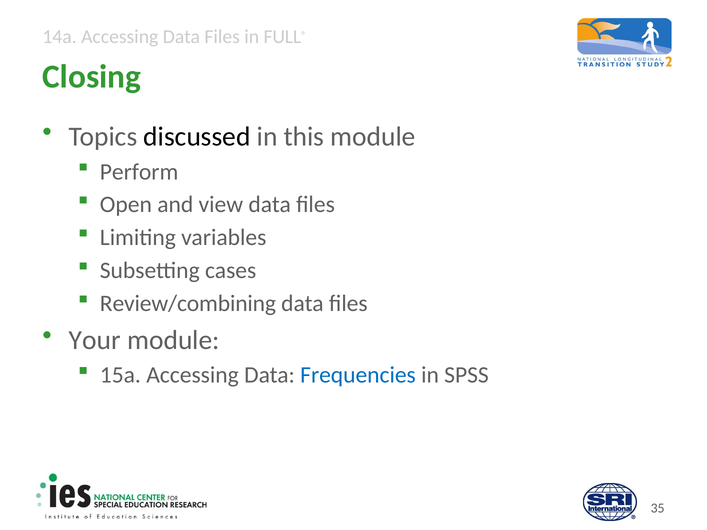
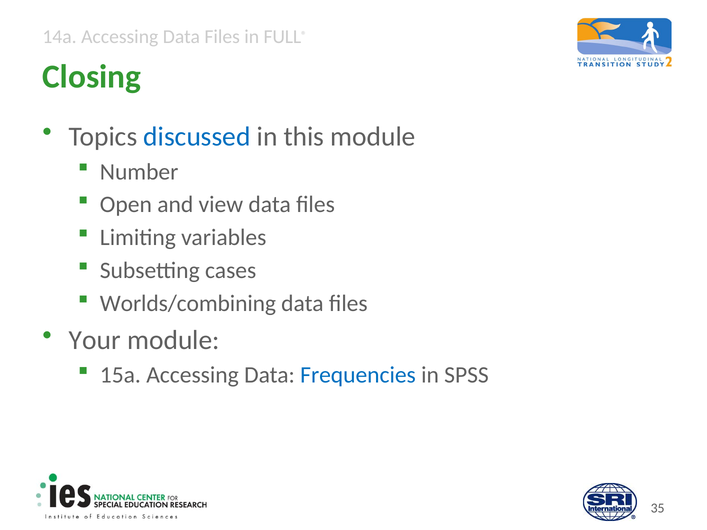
discussed colour: black -> blue
Perform: Perform -> Number
Review/combining: Review/combining -> Worlds/combining
